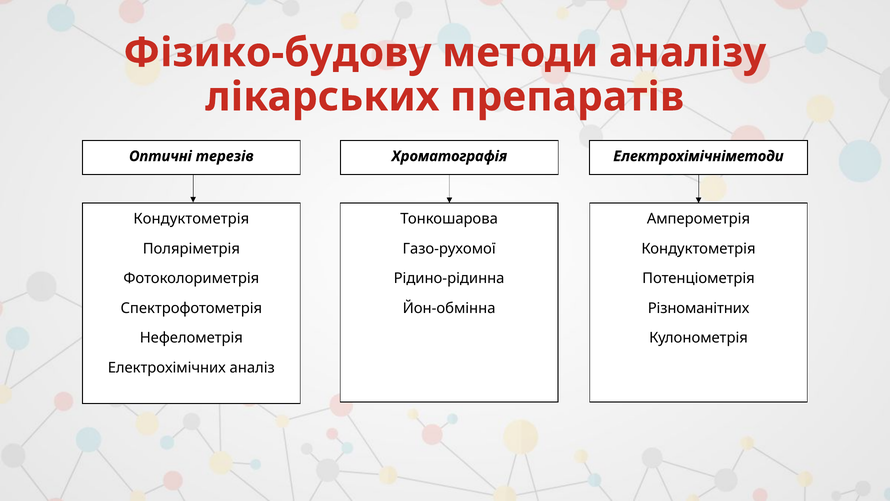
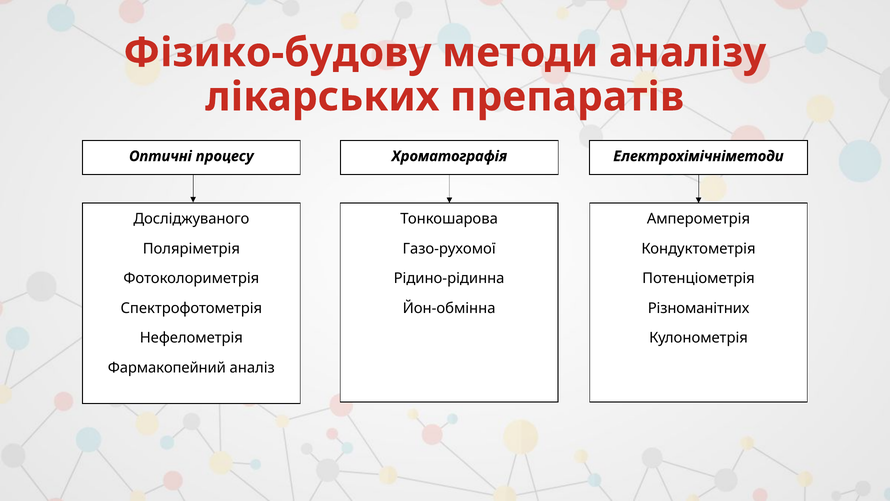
терезів: терезів -> процесу
Кондуктометрія at (191, 219): Кондуктометрія -> Досліджуваного
Електрохімічних: Електрохімічних -> Фармакопейний
